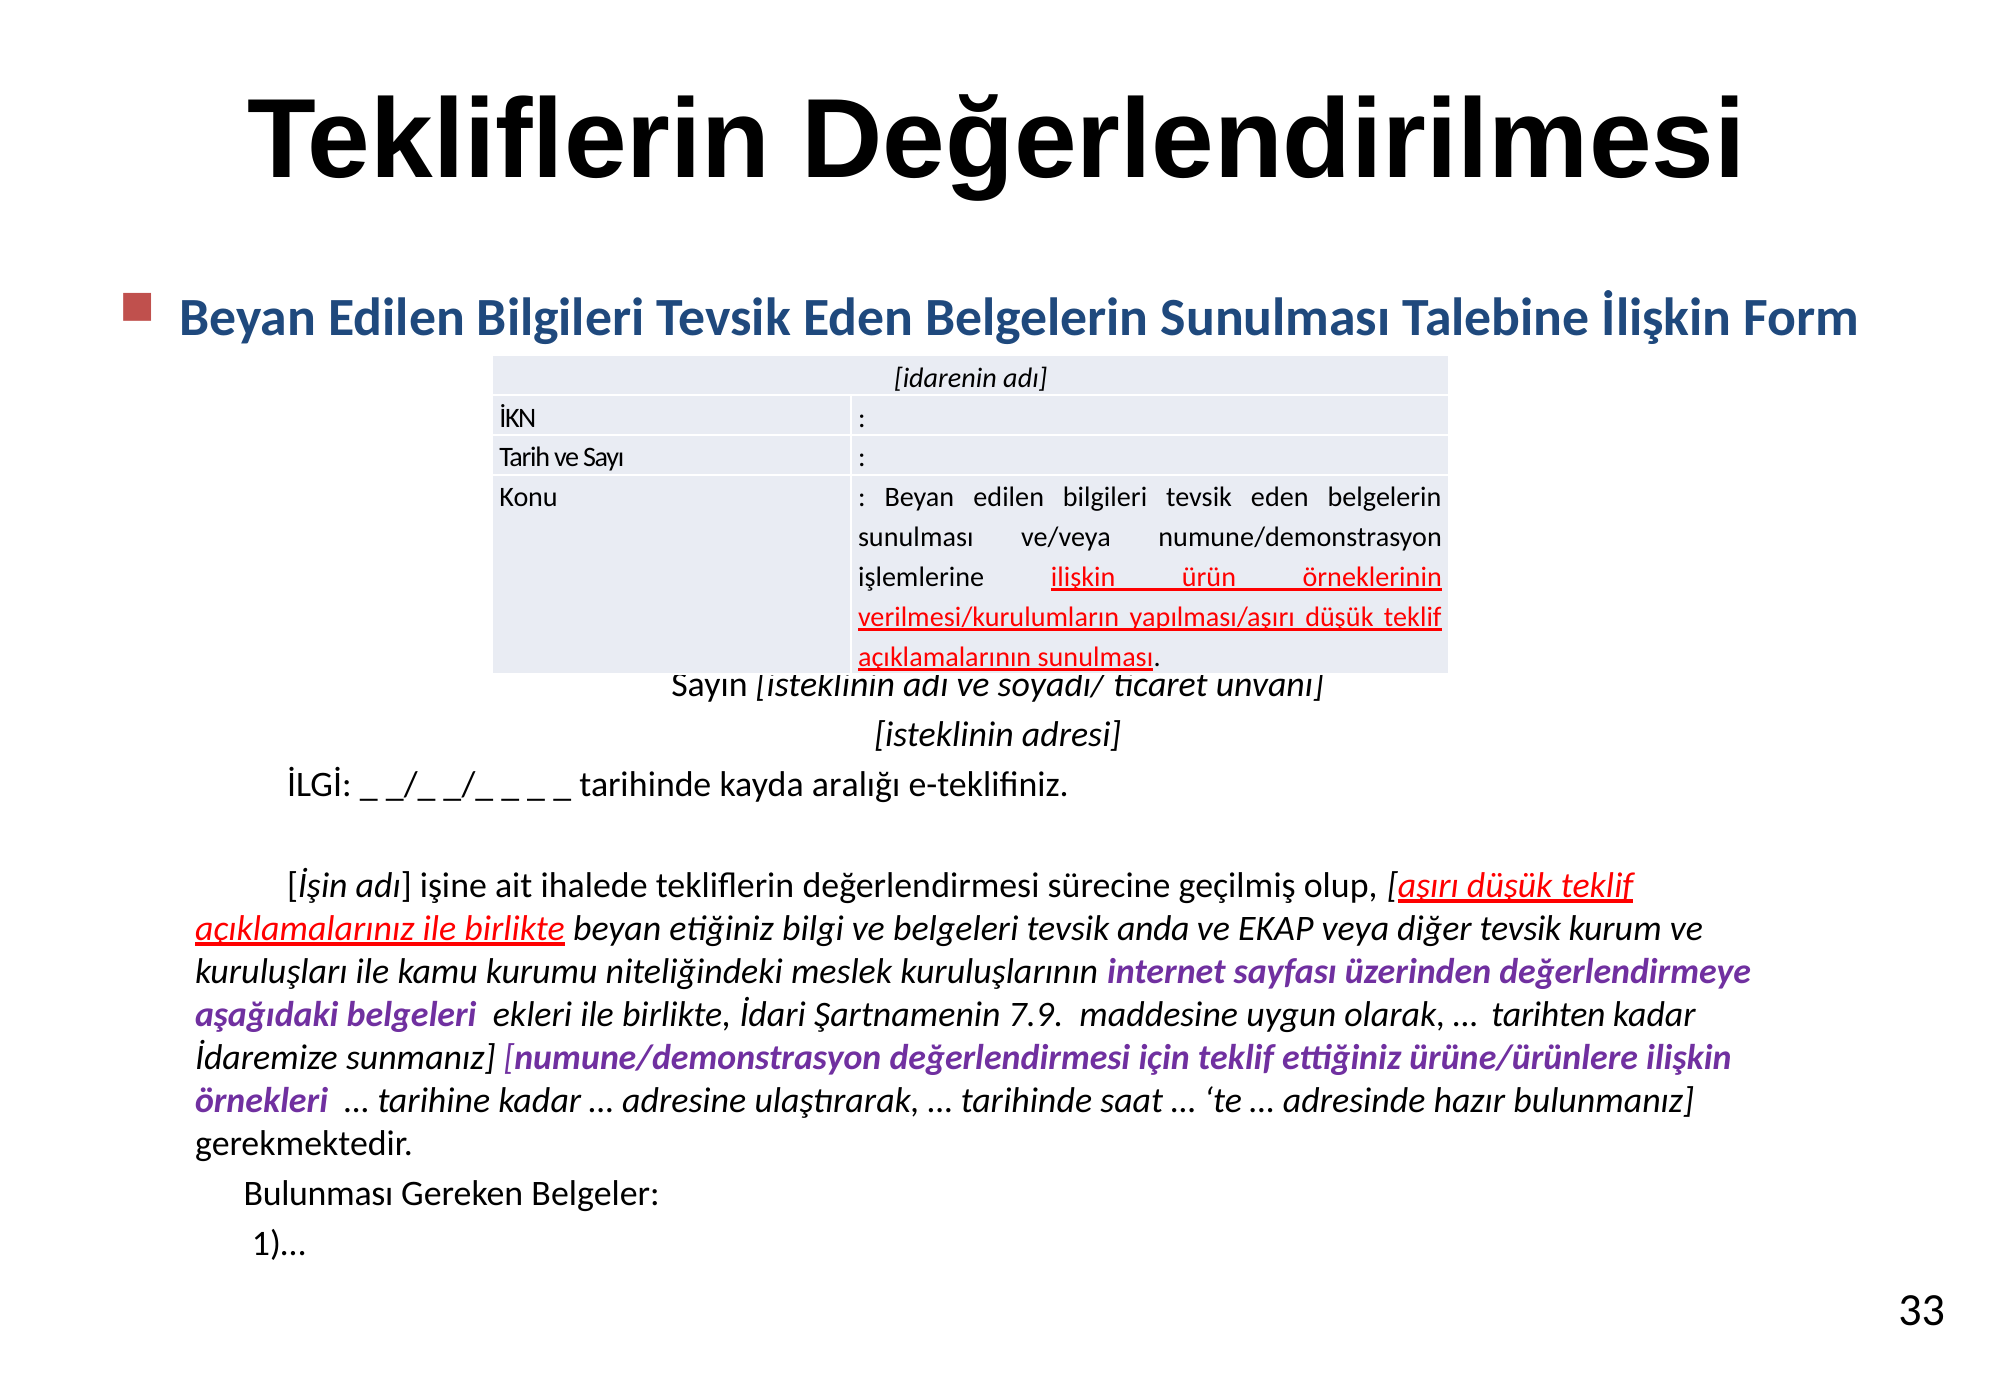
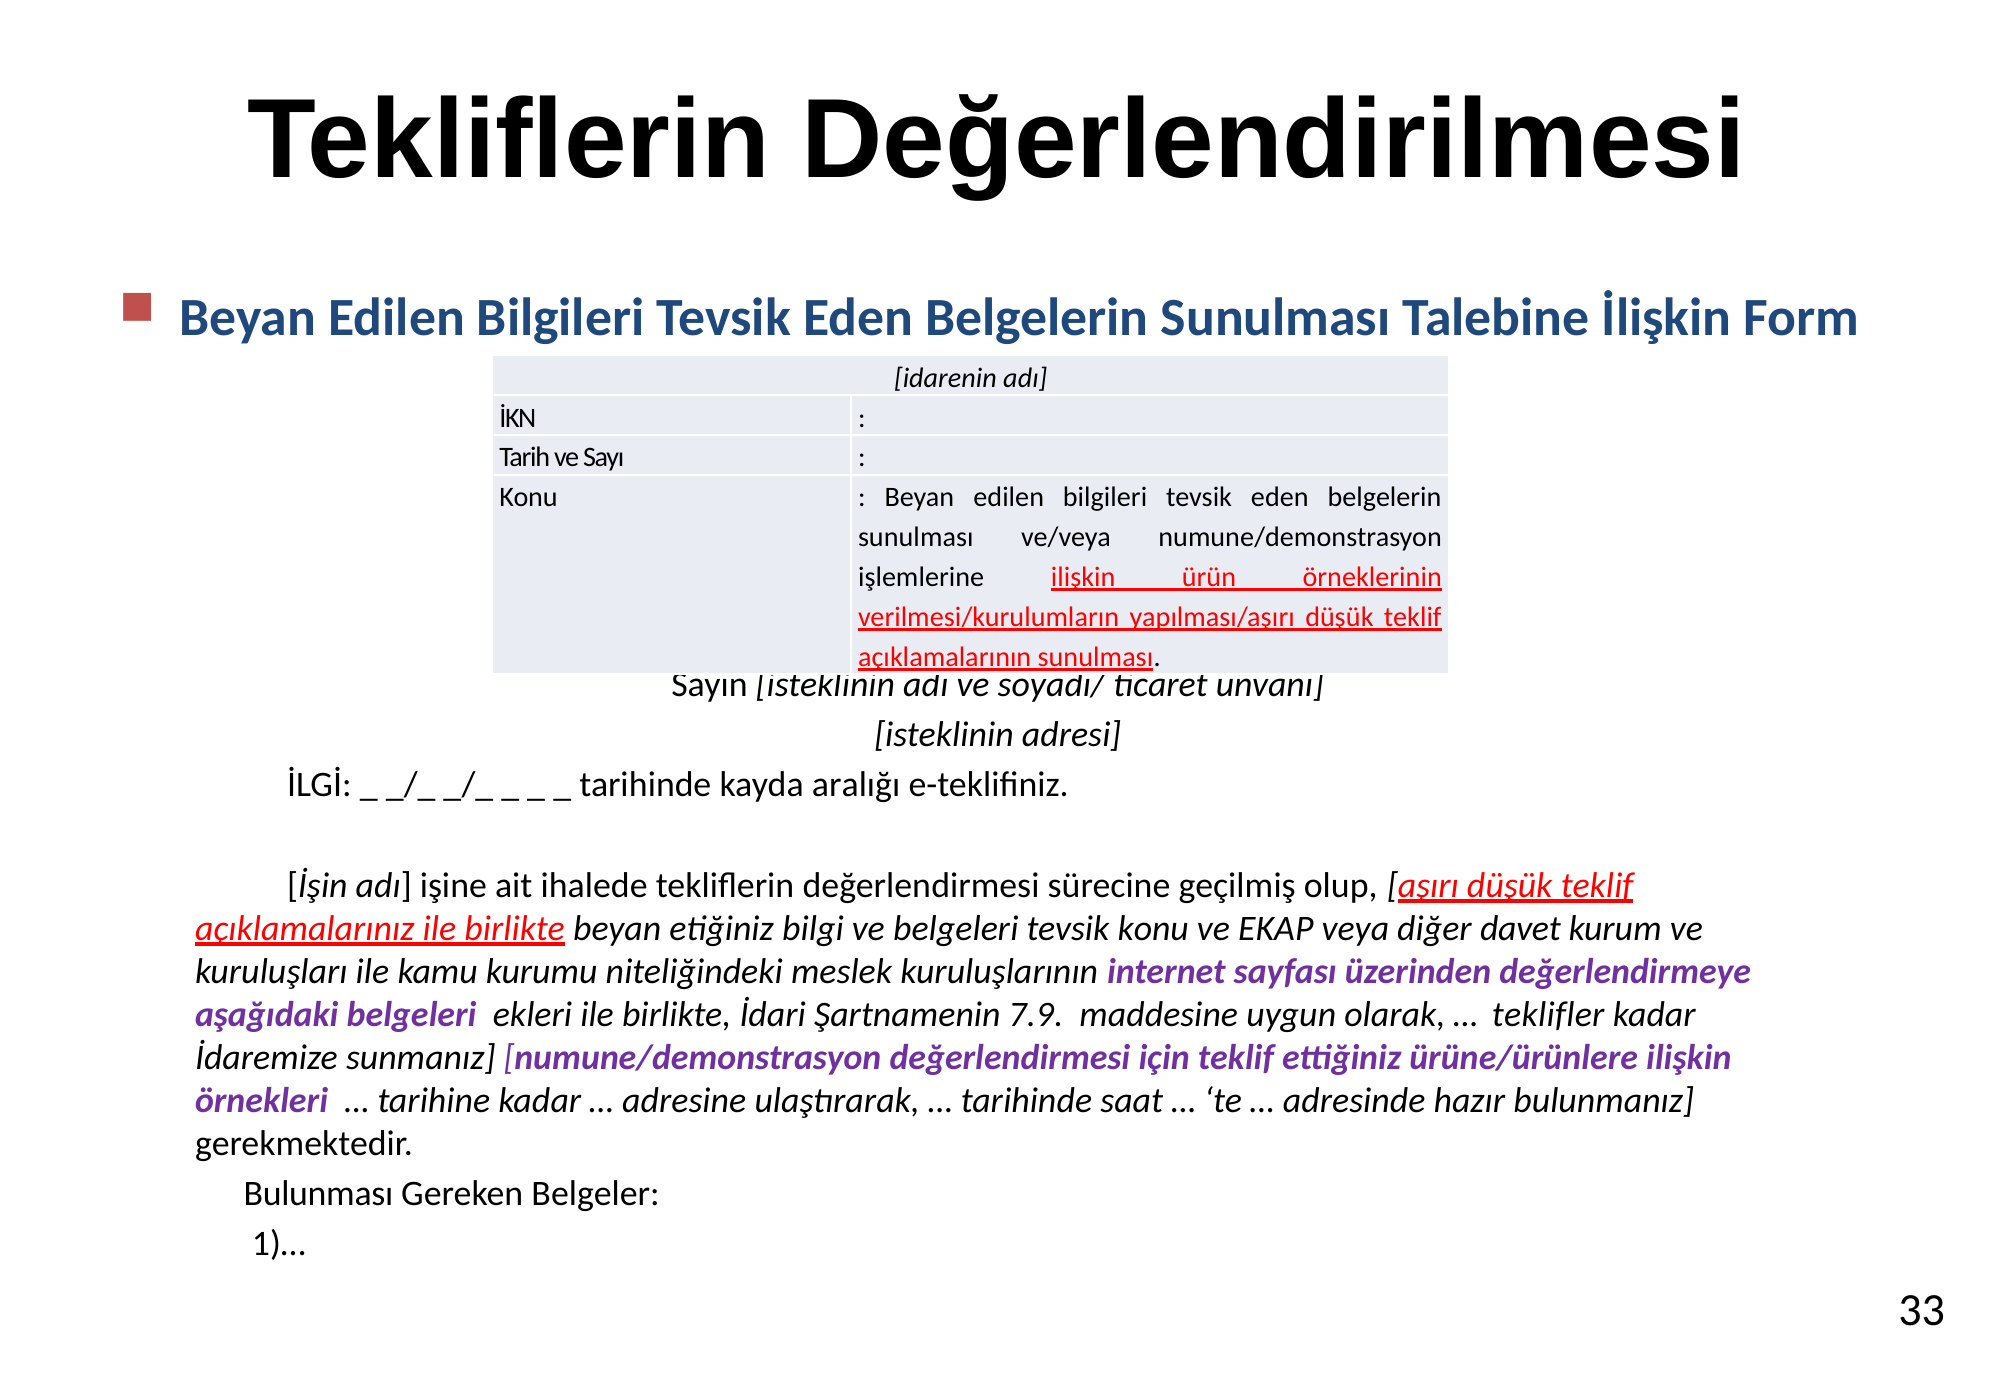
tevsik anda: anda -> konu
diğer tevsik: tevsik -> davet
tarihten: tarihten -> teklifler
